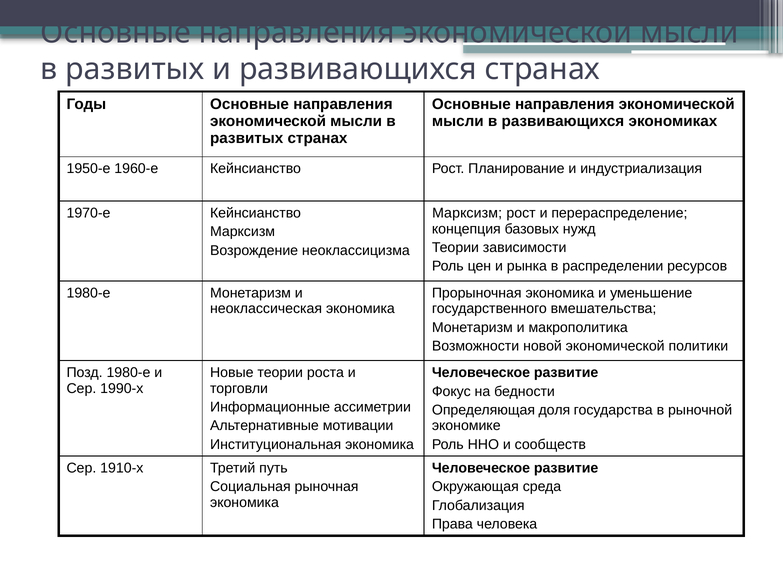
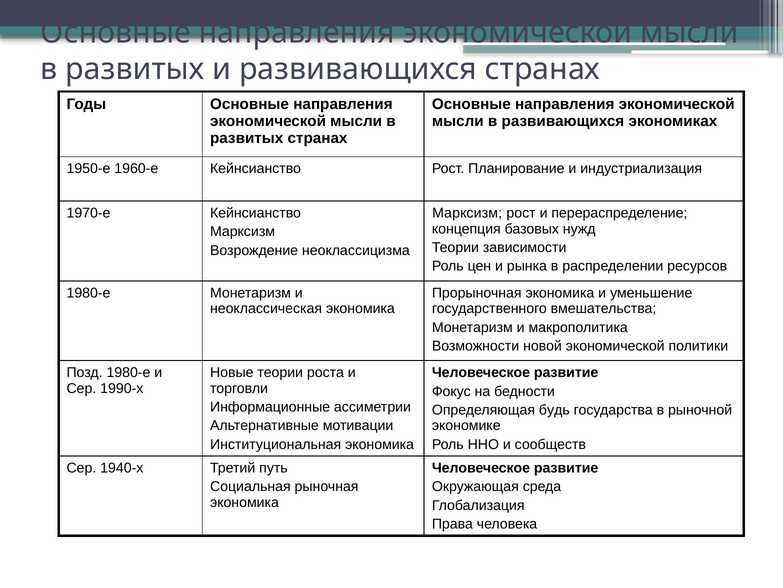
доля: доля -> будь
1910-х: 1910-х -> 1940-х
